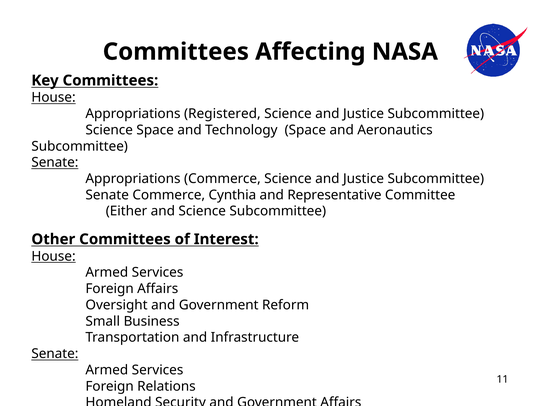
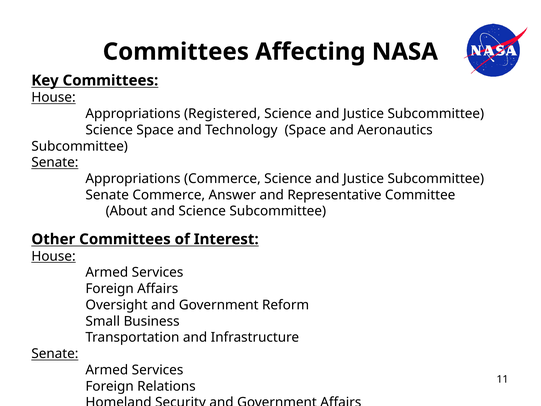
Cynthia: Cynthia -> Answer
Either: Either -> About
